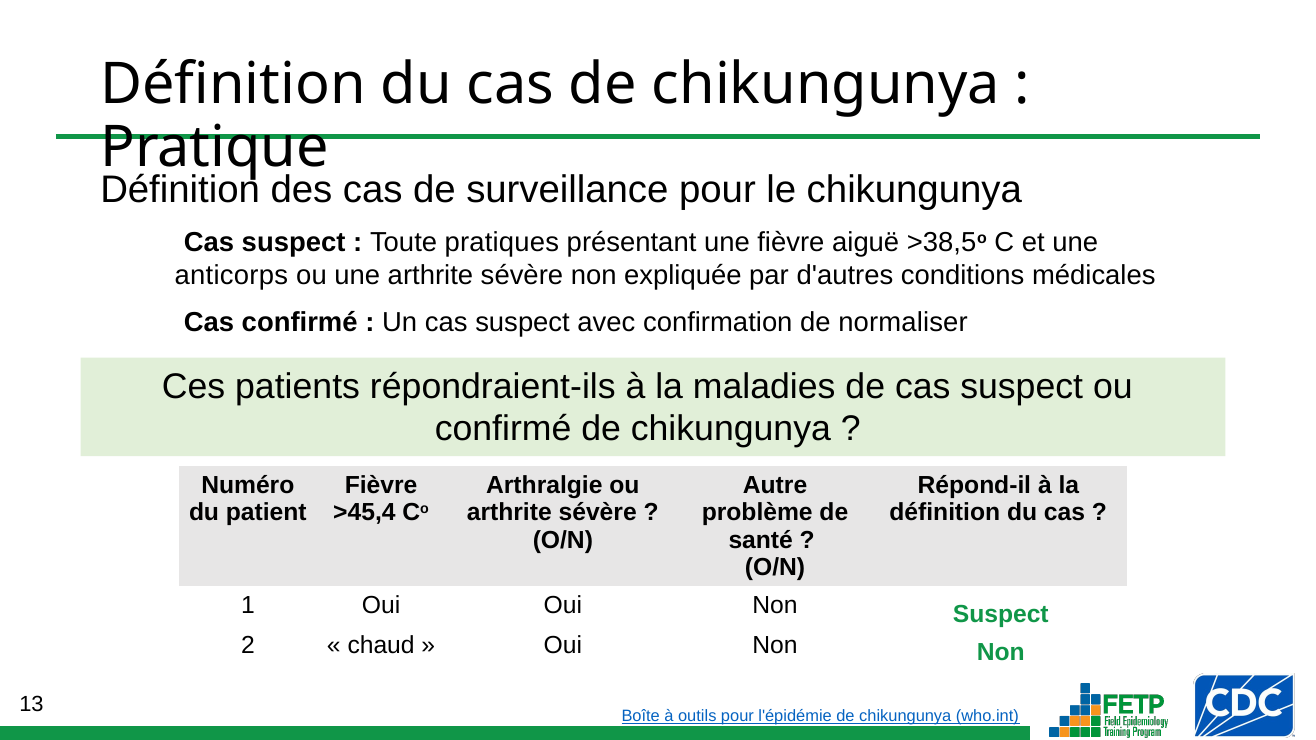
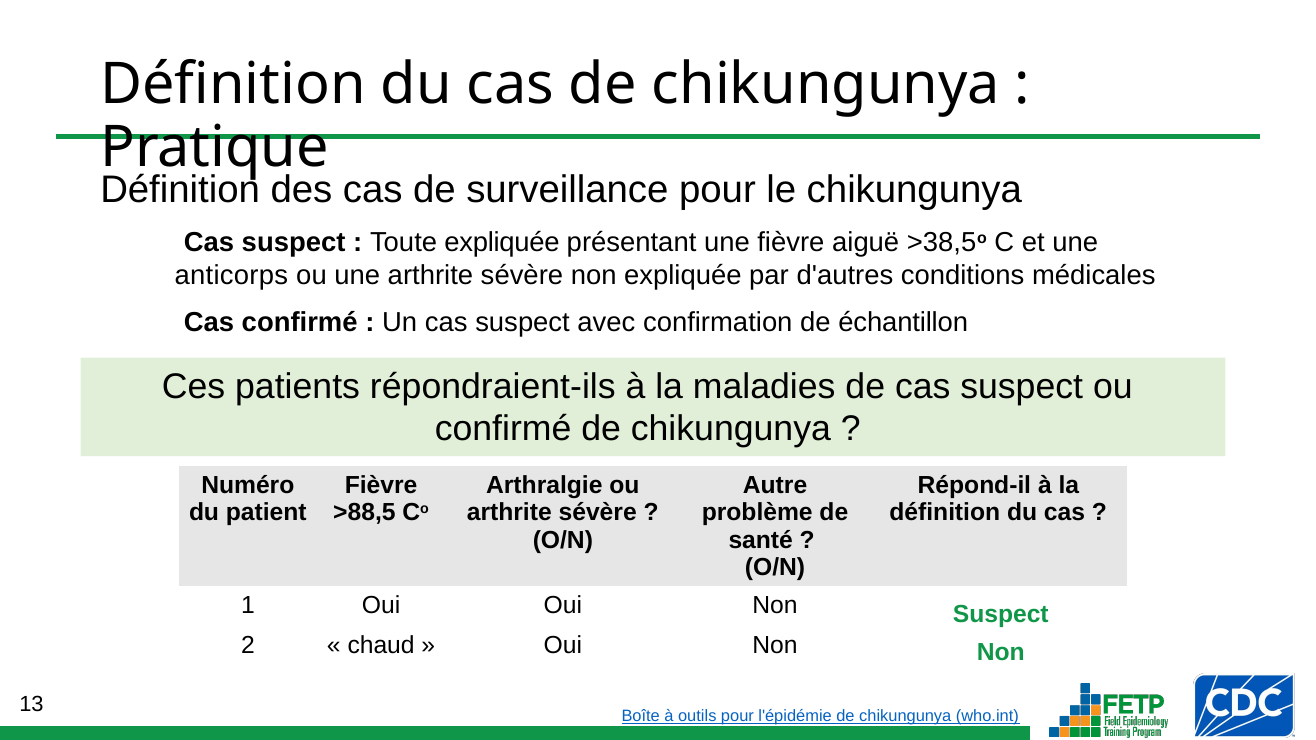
Toute pratiques: pratiques -> expliquée
normaliser: normaliser -> échantillon
>45,4: >45,4 -> >88,5
